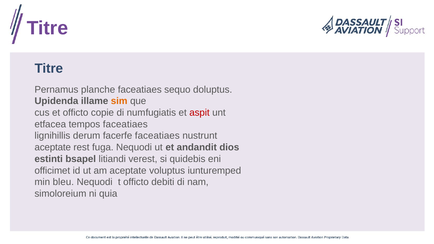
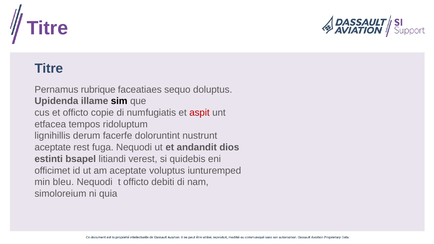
planche: planche -> rubrique
sim colour: orange -> black
tempos faceatiaes: faceatiaes -> ridoluptum
facerfe faceatiaes: faceatiaes -> doloruntint
